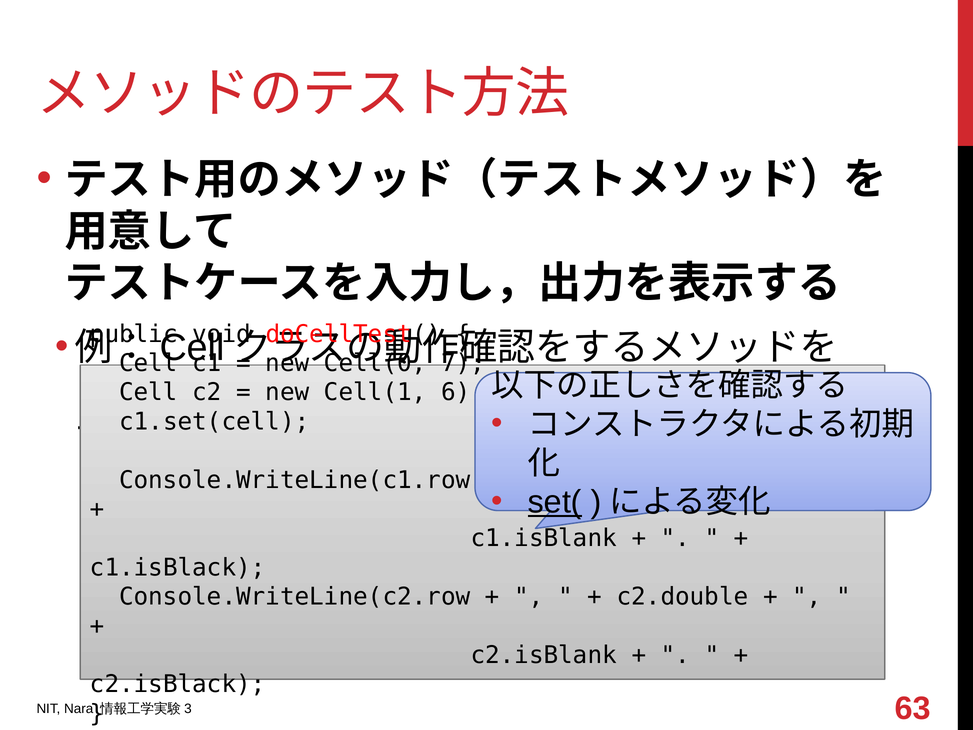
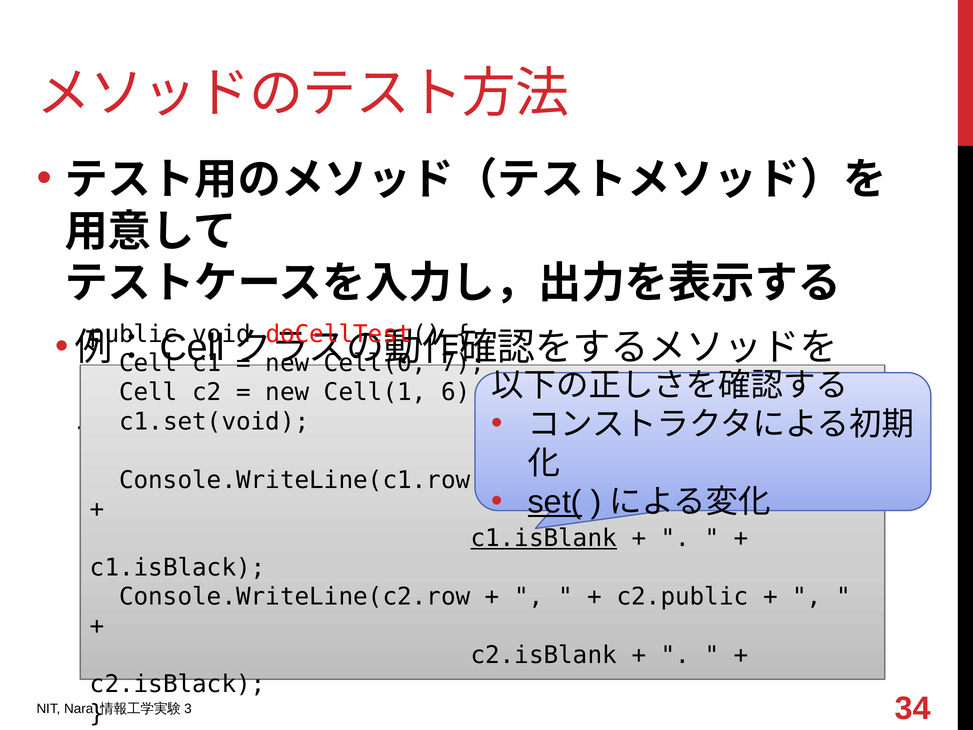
c1.set(cell: c1.set(cell -> c1.set(void
c1.isBlank underline: none -> present
c2.double: c2.double -> c2.public
63: 63 -> 34
